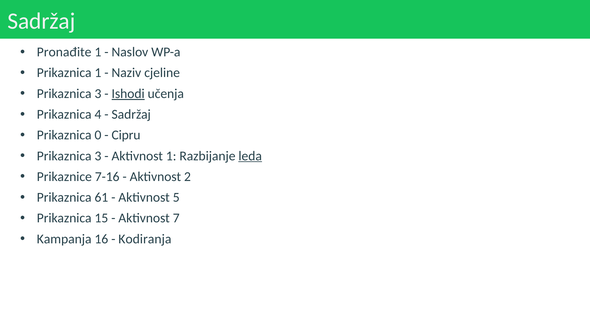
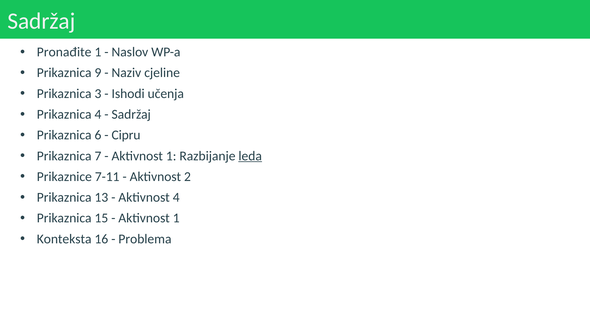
Prikaznica 1: 1 -> 9
Ishodi underline: present -> none
0: 0 -> 6
3 at (98, 156): 3 -> 7
7-16: 7-16 -> 7-11
61: 61 -> 13
Aktivnost 5: 5 -> 4
7 at (176, 218): 7 -> 1
Kampanja: Kampanja -> Konteksta
Kodiranja: Kodiranja -> Problema
